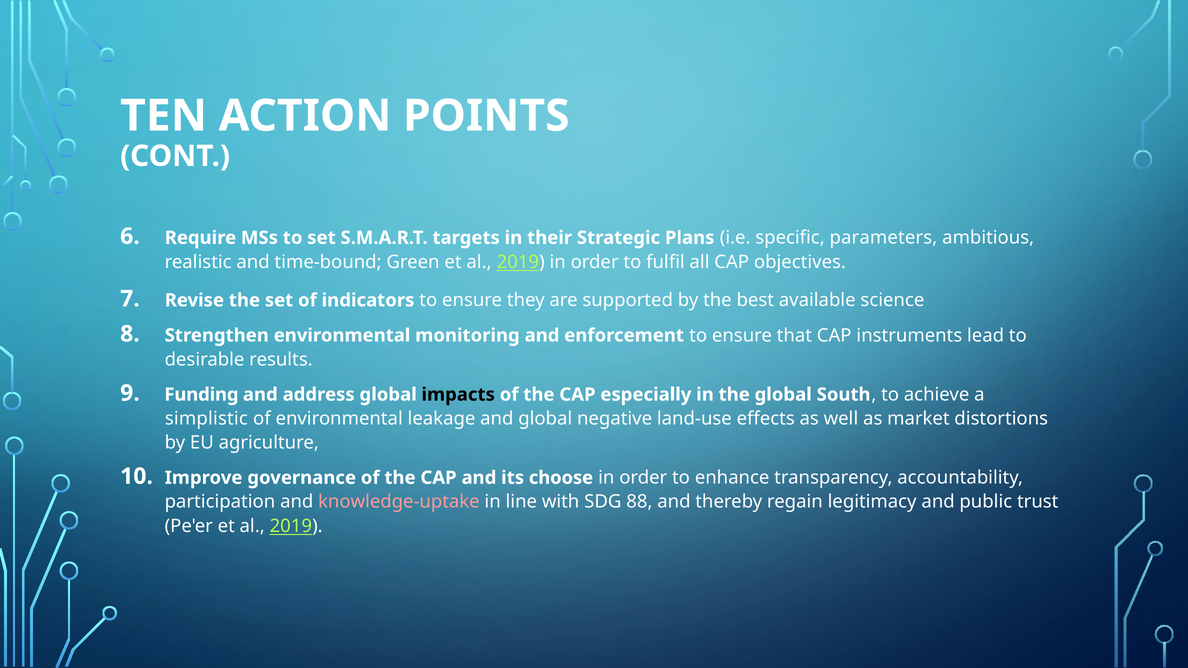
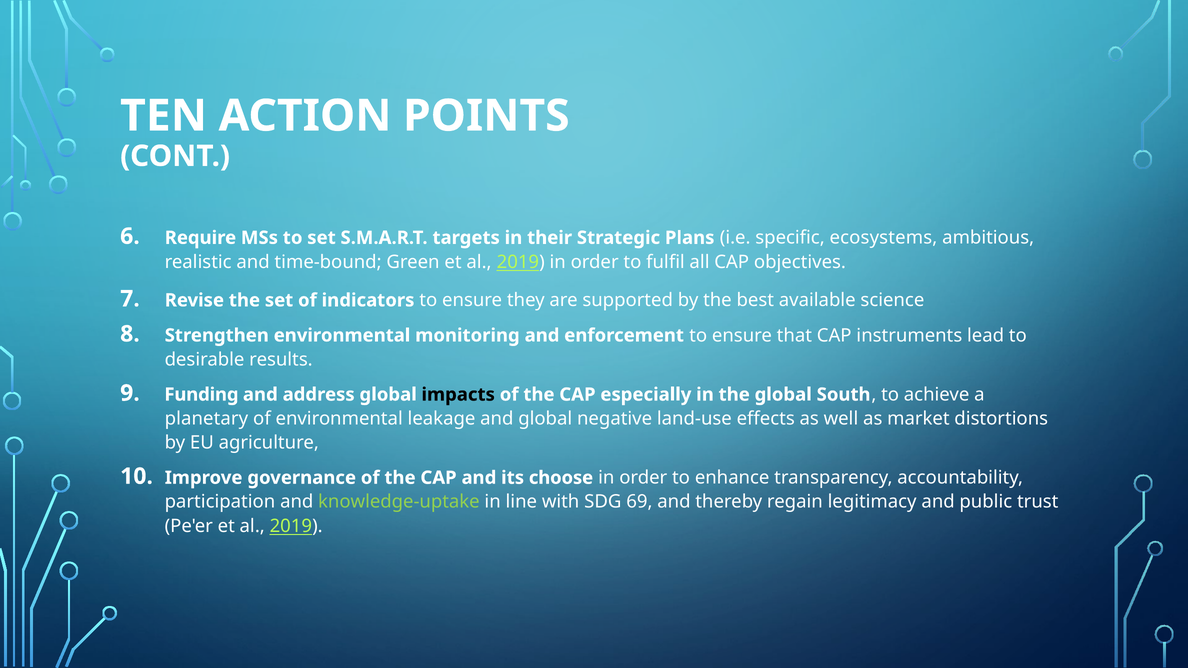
parameters: parameters -> ecosystems
simplistic: simplistic -> planetary
knowledge-uptake colour: pink -> light green
88: 88 -> 69
